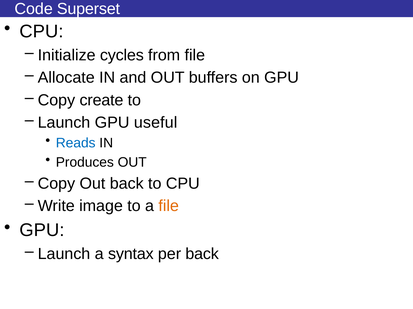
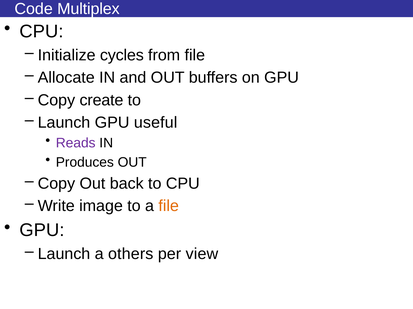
Superset: Superset -> Multiplex
Reads colour: blue -> purple
syntax: syntax -> others
per back: back -> view
